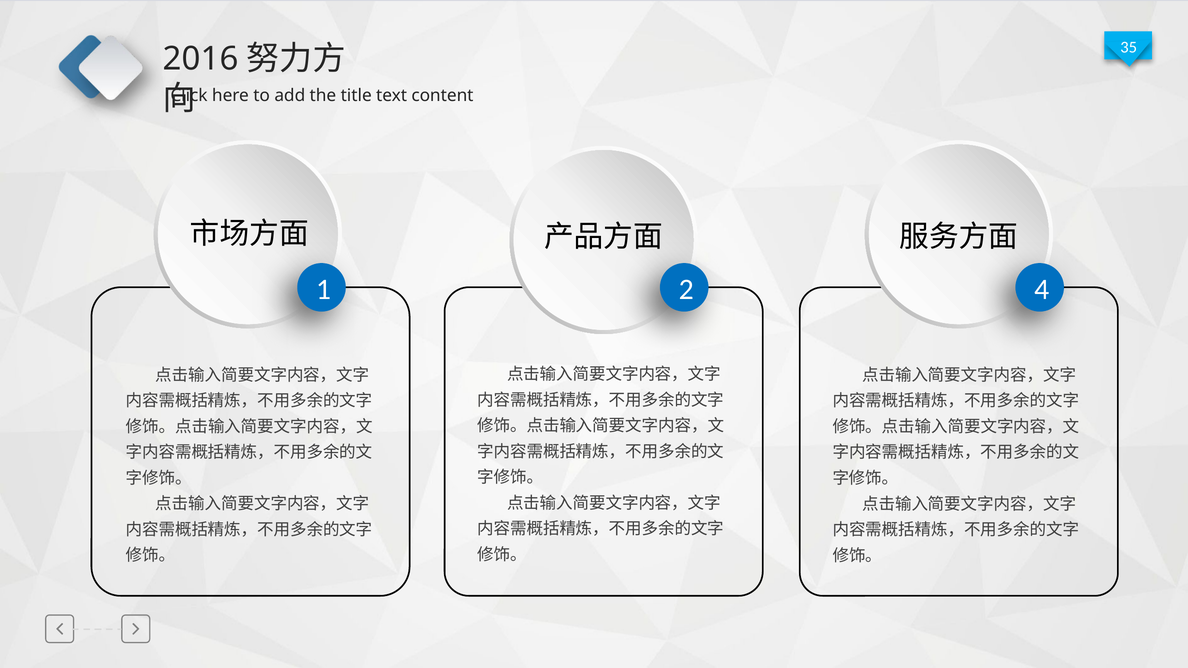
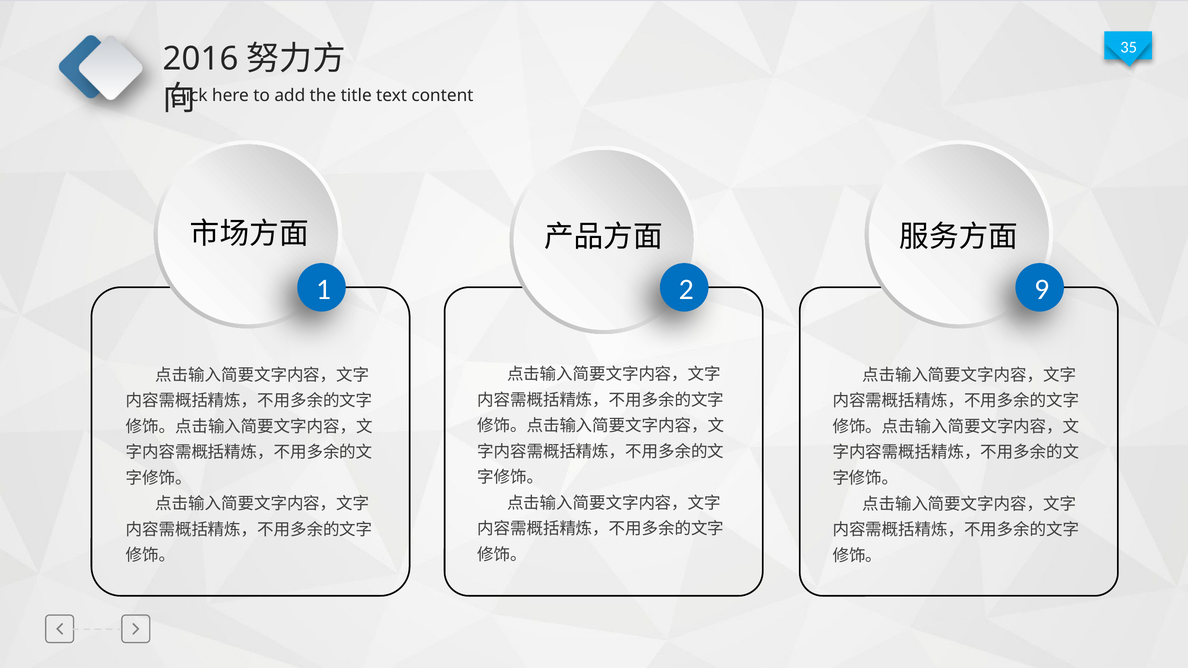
4: 4 -> 9
